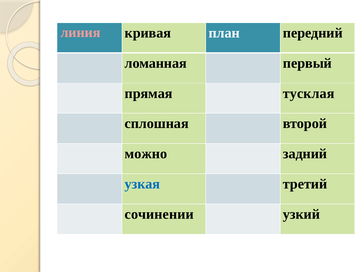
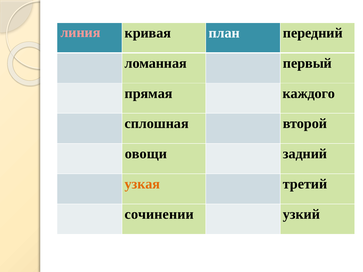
тусклая: тусклая -> каждого
можно: можно -> овощи
узкая colour: blue -> orange
